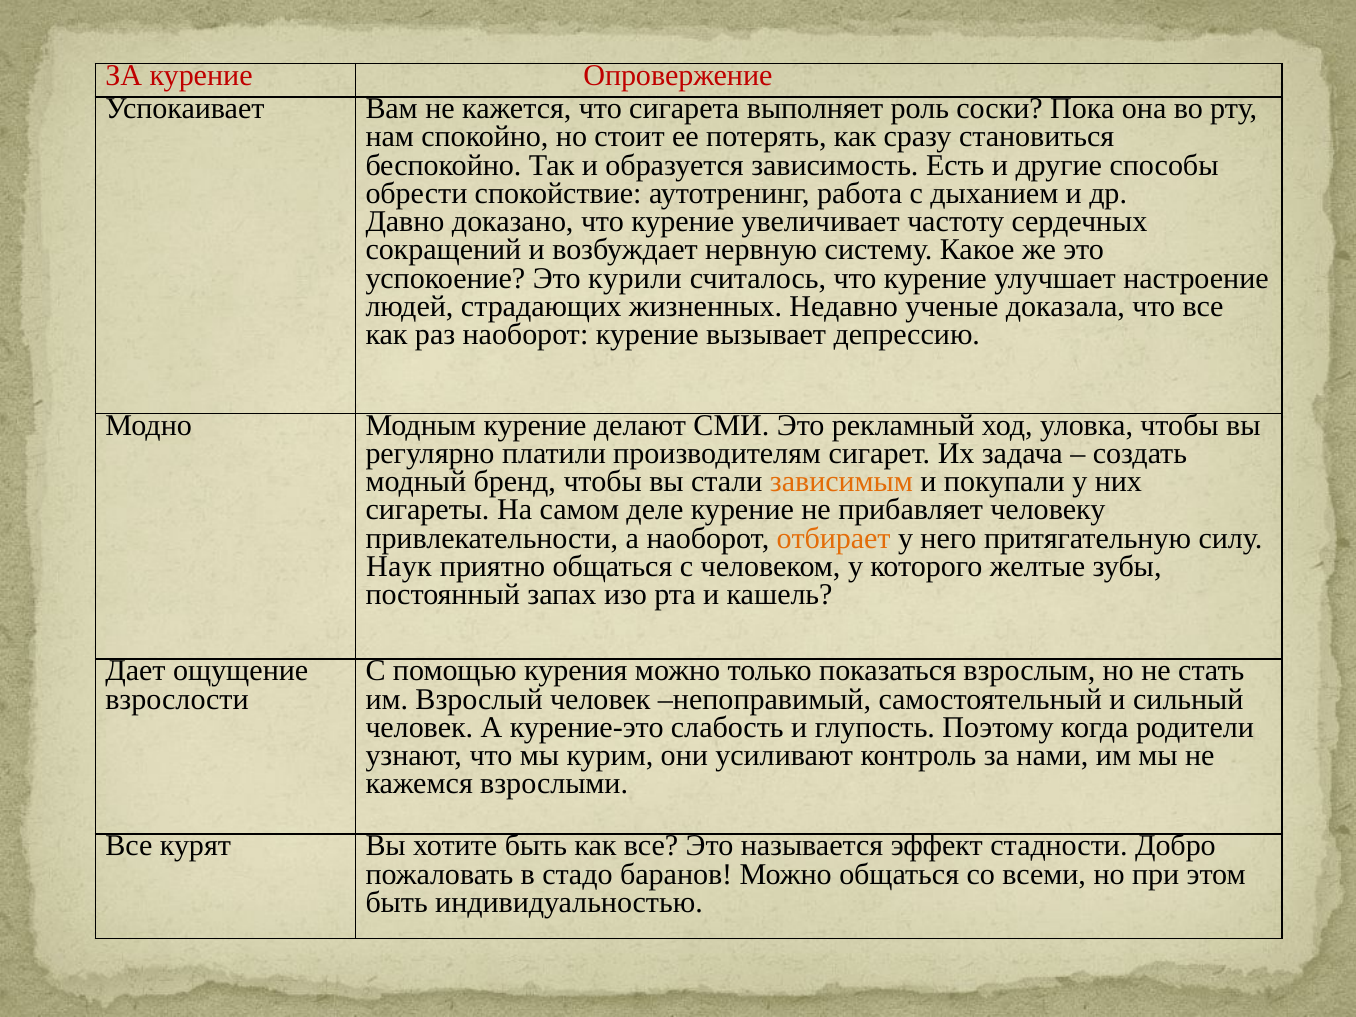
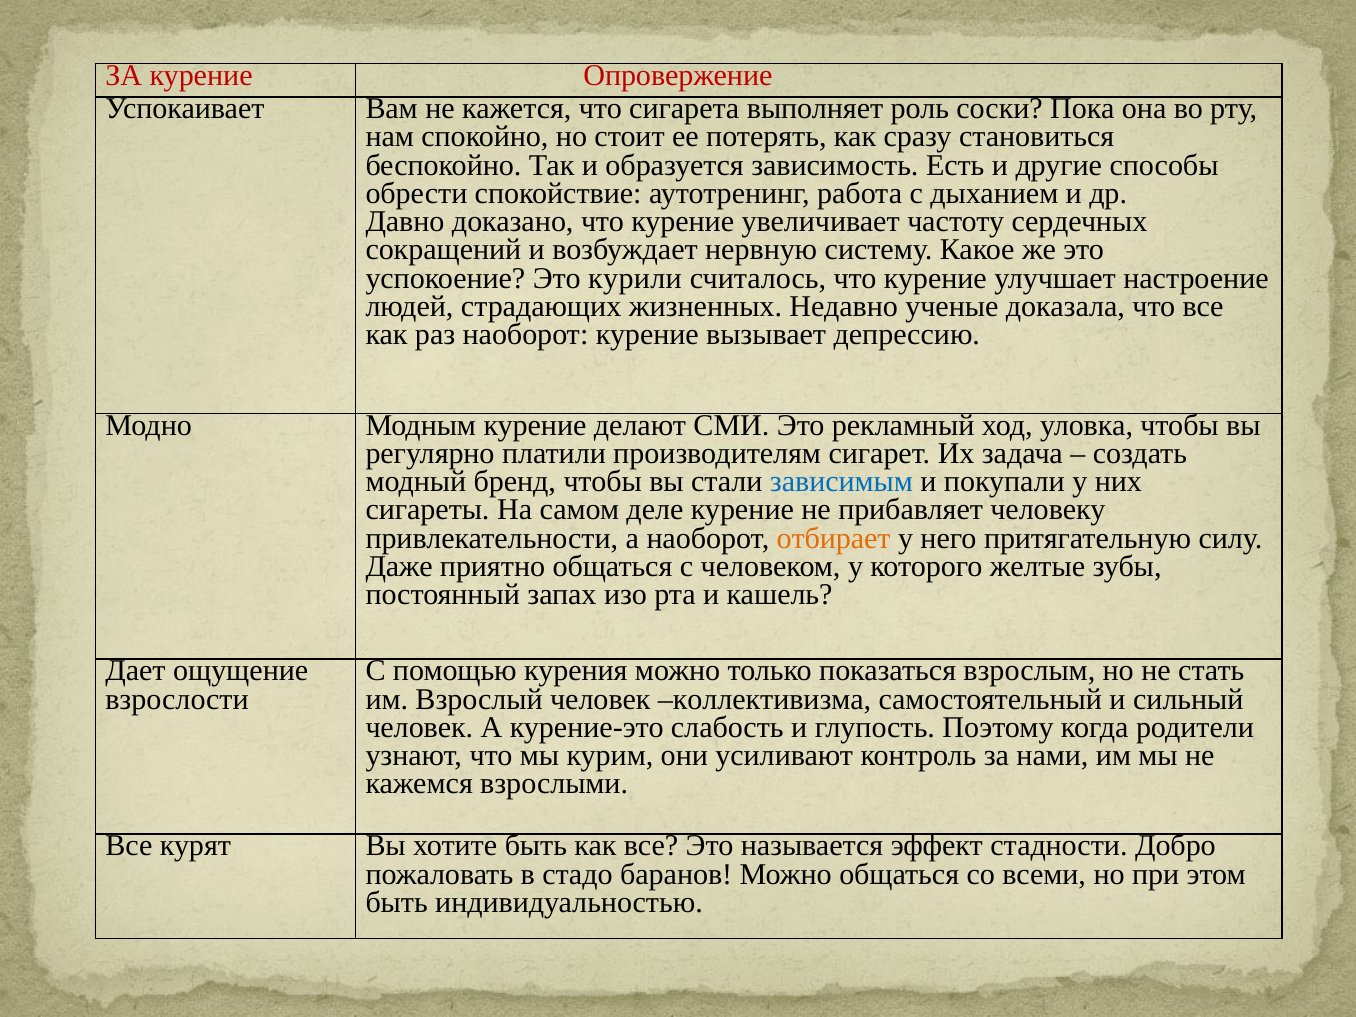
зависимым colour: orange -> blue
Наук: Наук -> Даже
непоправимый: непоправимый -> коллективизма
